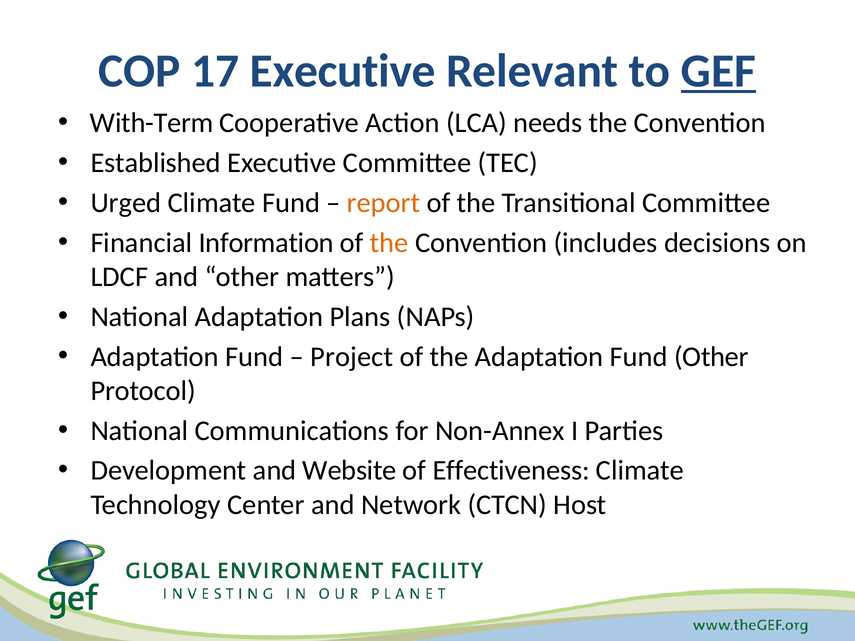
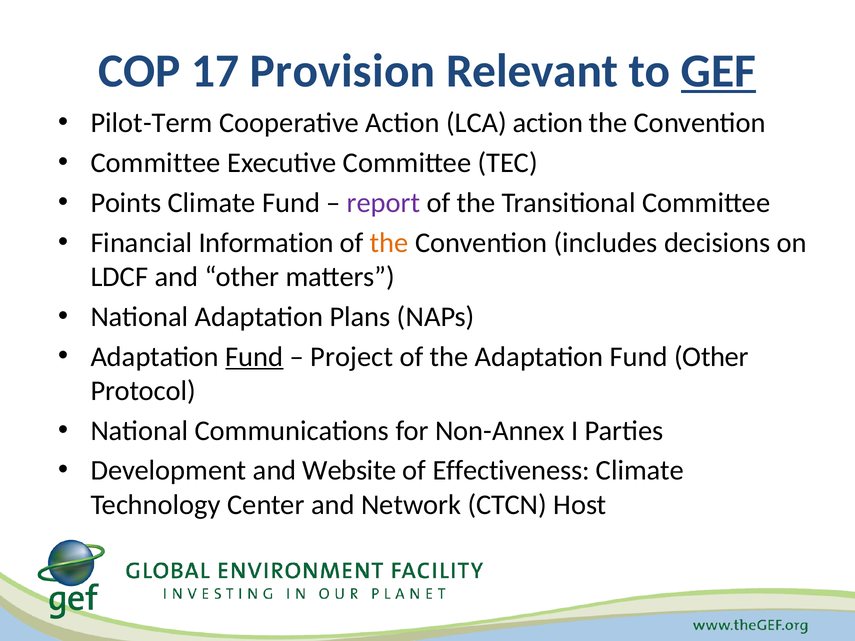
17 Executive: Executive -> Provision
With-Term: With-Term -> Pilot-Term
LCA needs: needs -> action
Established at (156, 163): Established -> Committee
Urged: Urged -> Points
report colour: orange -> purple
Fund at (254, 357) underline: none -> present
